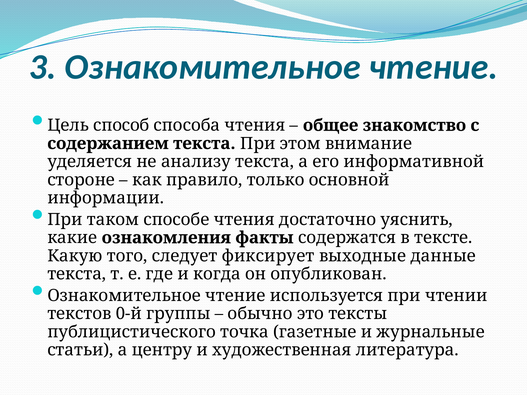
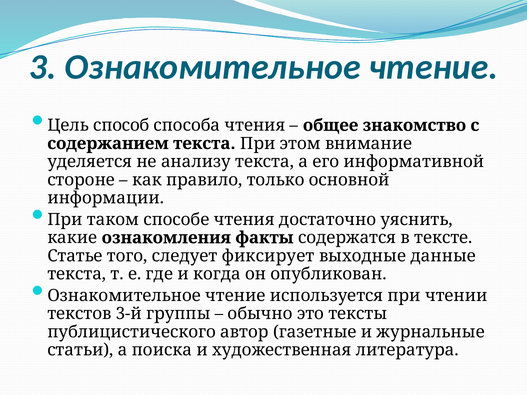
Какую: Какую -> Статье
0-й: 0-й -> 3-й
точка: точка -> автор
центру: центру -> поиска
